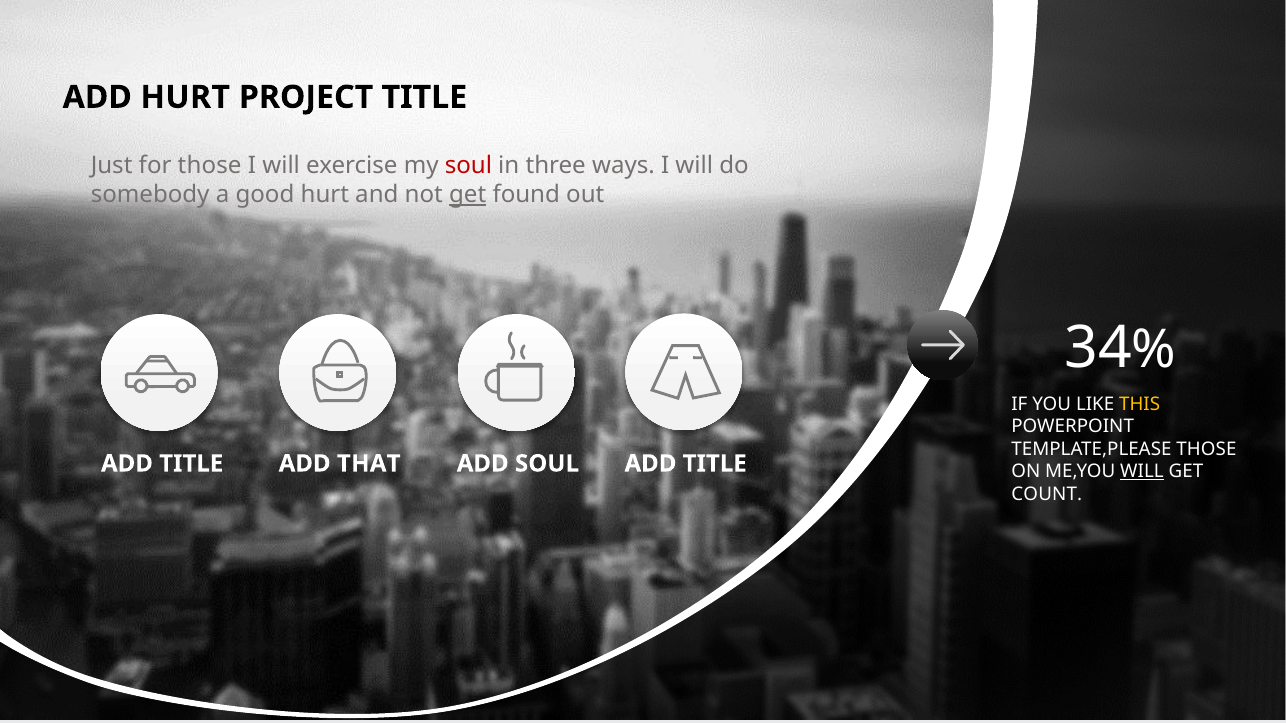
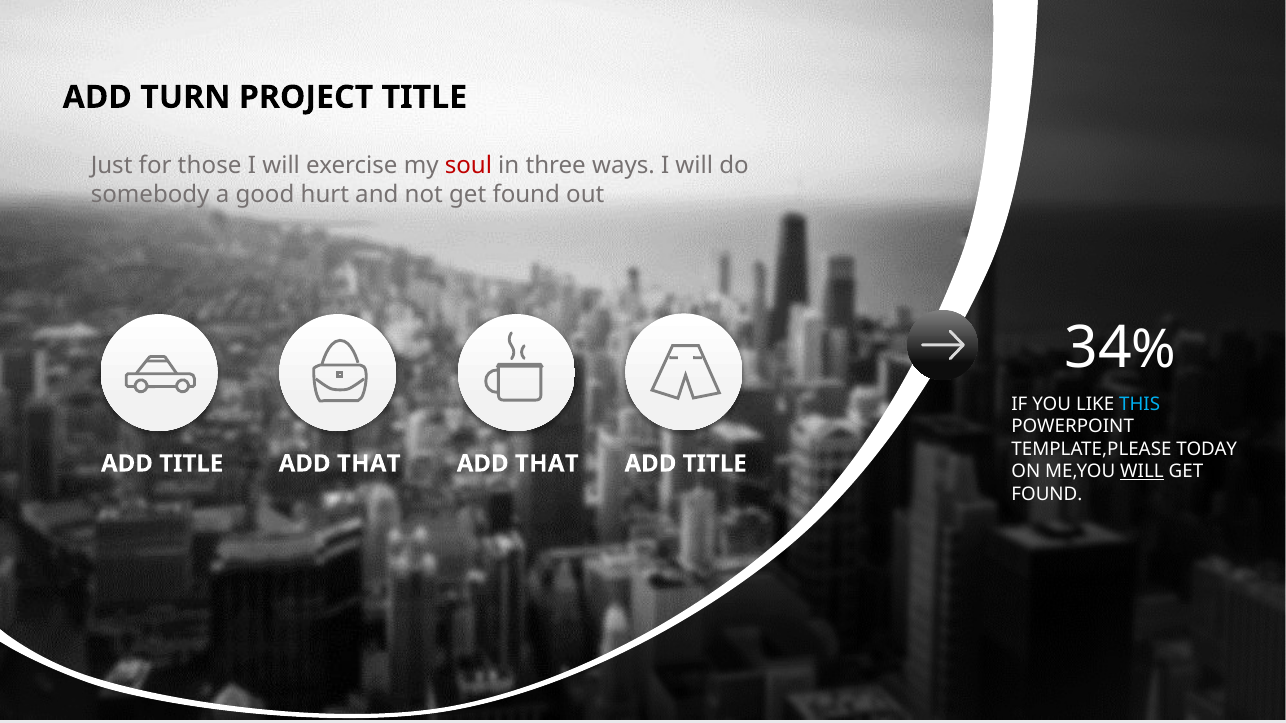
ADD HURT: HURT -> TURN
get at (468, 195) underline: present -> none
THIS colour: yellow -> light blue
TEMPLATE,PLEASE THOSE: THOSE -> TODAY
SOUL at (547, 464): SOUL -> THAT
COUNT at (1047, 494): COUNT -> FOUND
